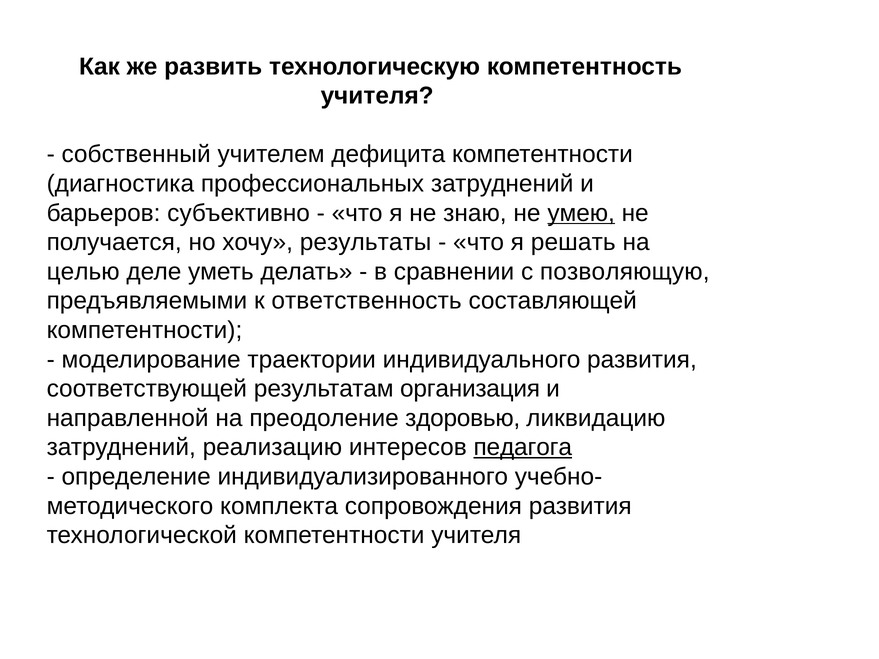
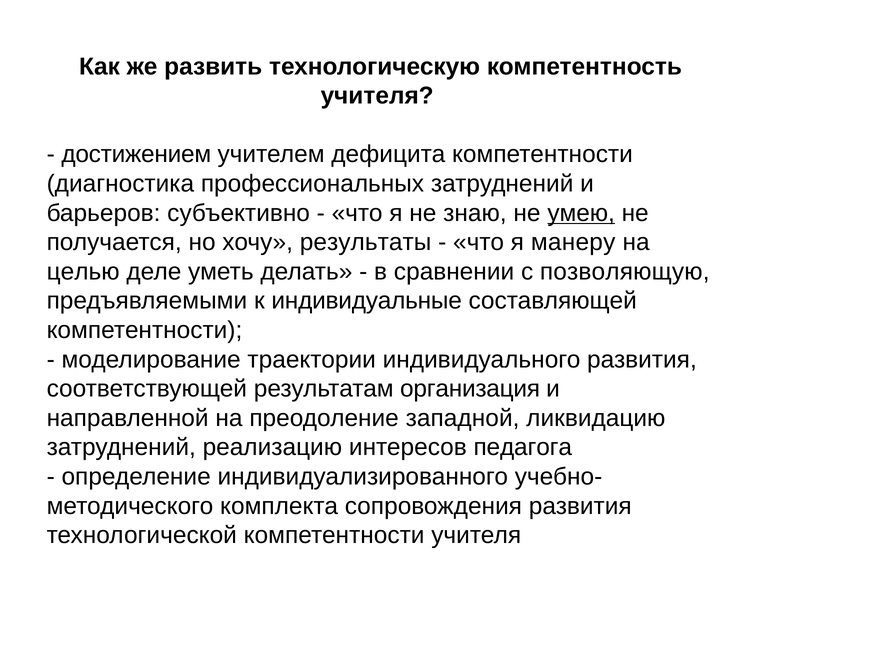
собственный: собственный -> достижением
решать: решать -> манеру
ответственность: ответственность -> индивидуальные
здоровью: здоровью -> западной
педагога underline: present -> none
